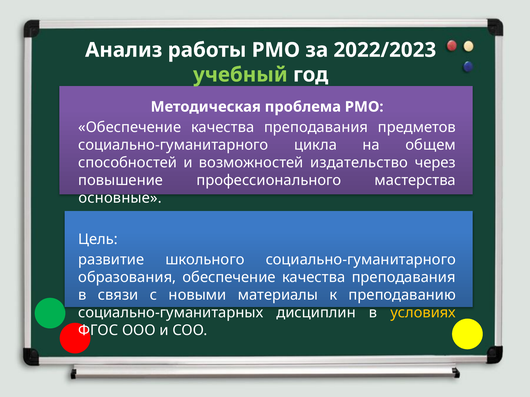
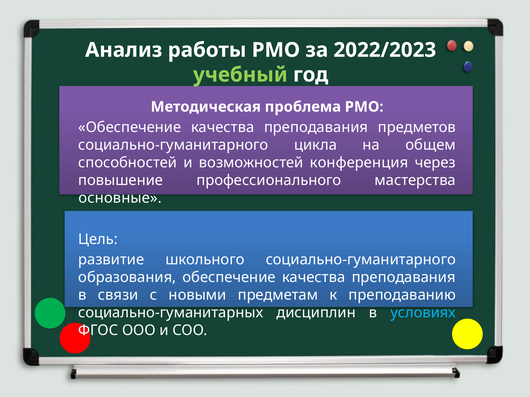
издательство: издательство -> конференция
материалы: материалы -> предметам
условиях colour: yellow -> light blue
